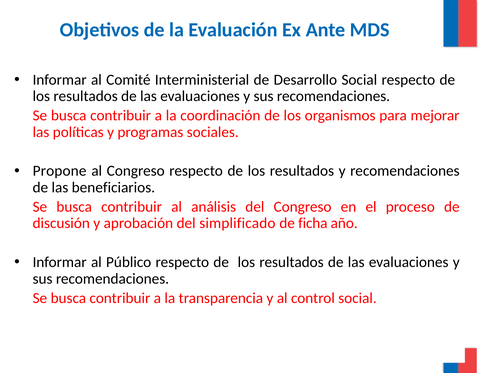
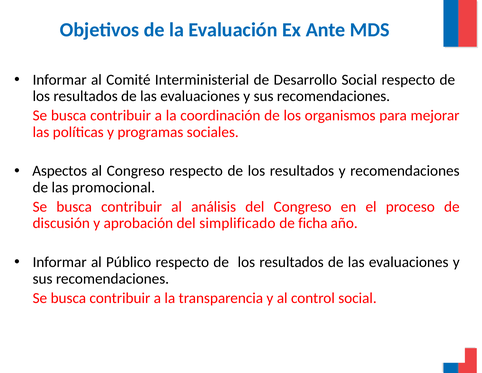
Propone: Propone -> Aspectos
beneficiarios: beneficiarios -> promocional
